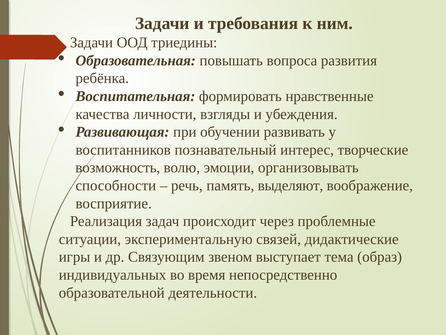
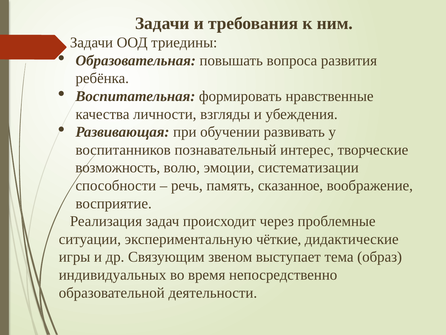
организовывать: организовывать -> систематизации
выделяют: выделяют -> сказанное
связей: связей -> чёткие
